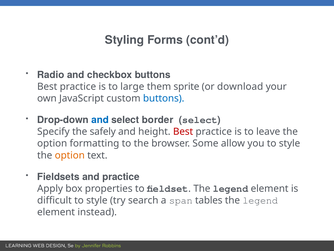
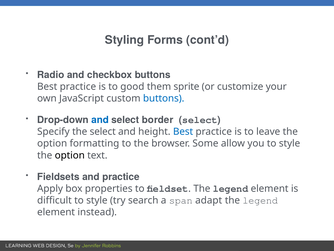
large: large -> good
download: download -> customize
the safely: safely -> select
Best at (183, 131) colour: red -> blue
option at (70, 155) colour: orange -> black
tables: tables -> adapt
